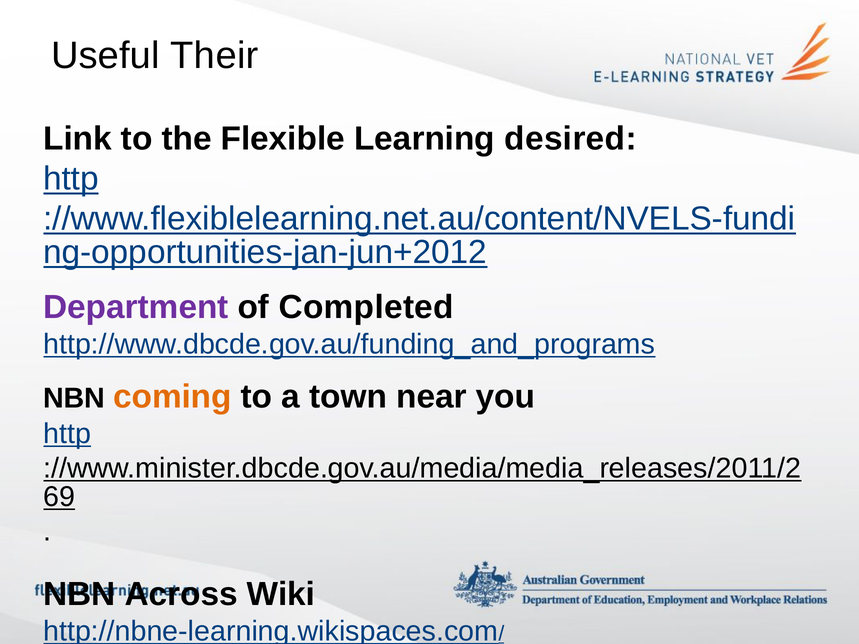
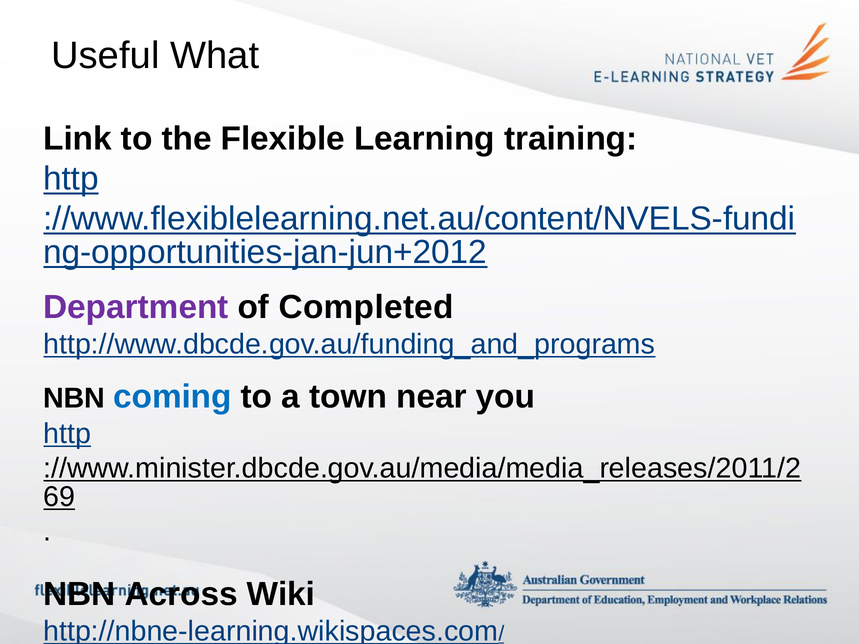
Their: Their -> What
desired: desired -> training
coming colour: orange -> blue
